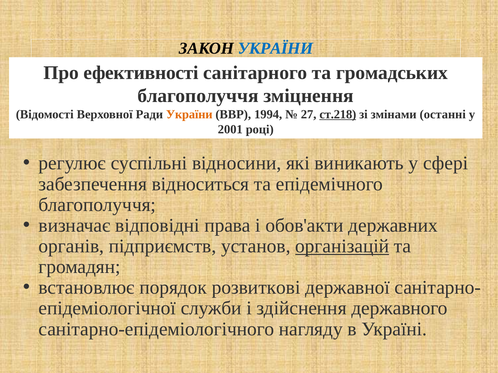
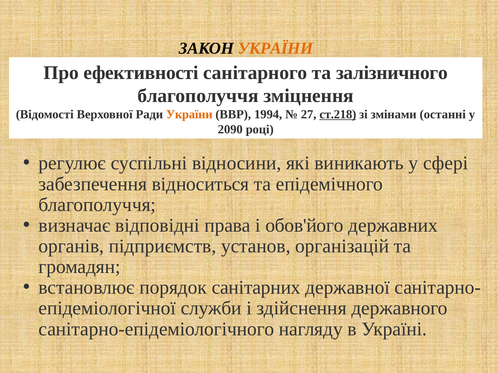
УКРАЇНИ at (275, 49) colour: blue -> orange
громадських: громадських -> залізничного
2001: 2001 -> 2090
обов'акти: обов'акти -> обов'його
організацій underline: present -> none
розвиткові: розвиткові -> санітарних
